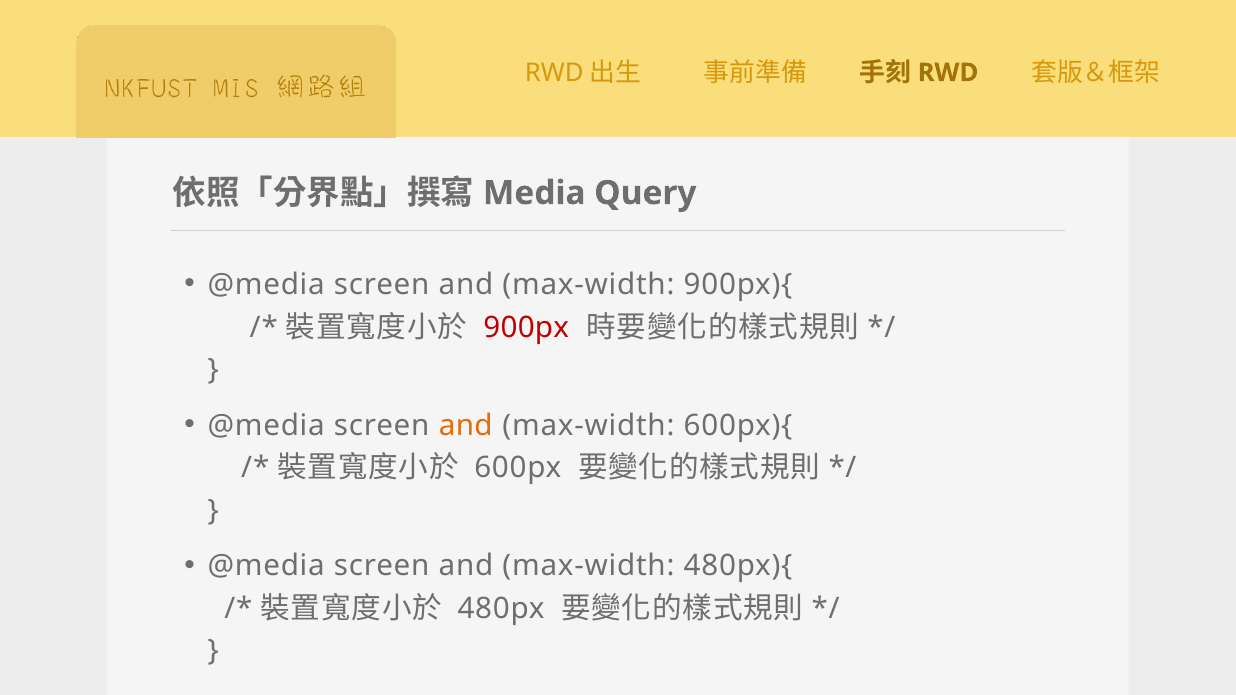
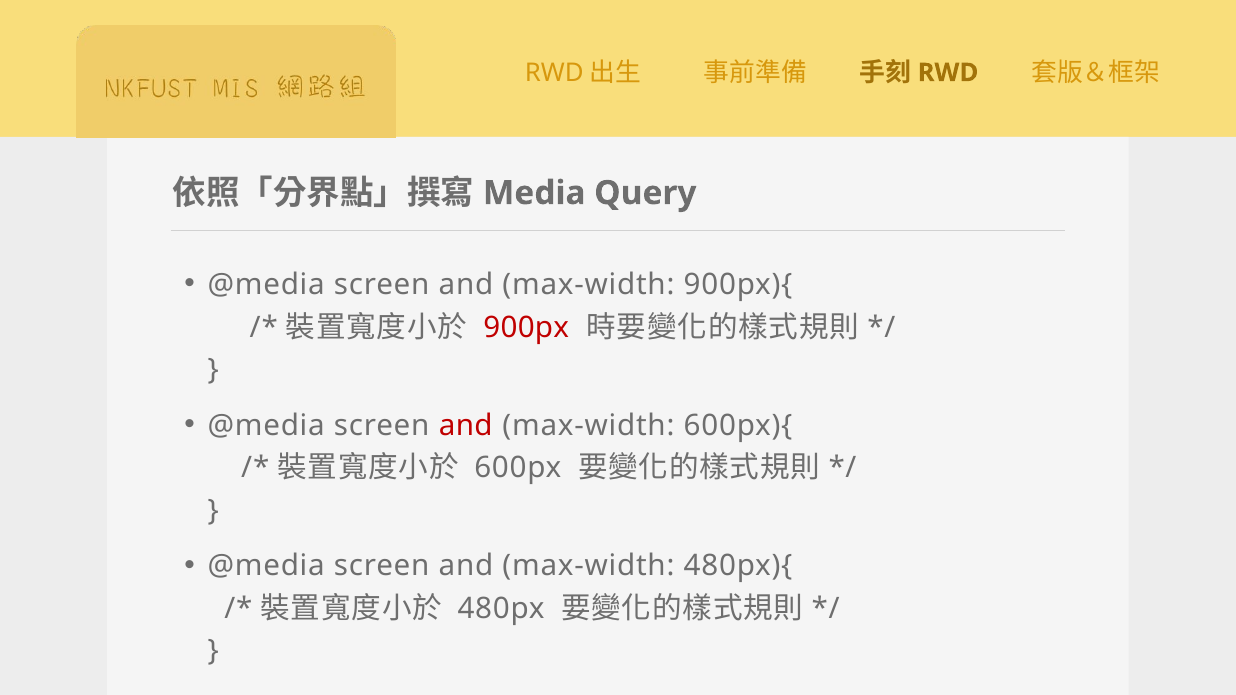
and at (466, 426) colour: orange -> red
